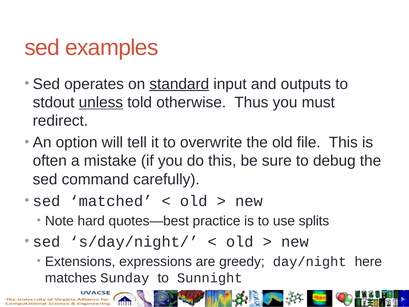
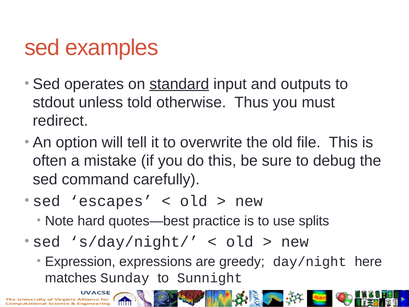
unless underline: present -> none
matched: matched -> escapes
Extensions: Extensions -> Expression
